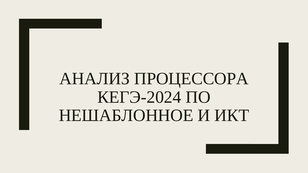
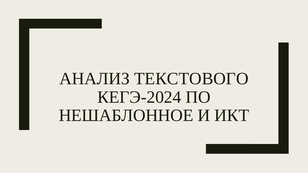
ПРОЦЕССОРА: ПРОЦЕССОРА -> ТЕКСТОВОГО
